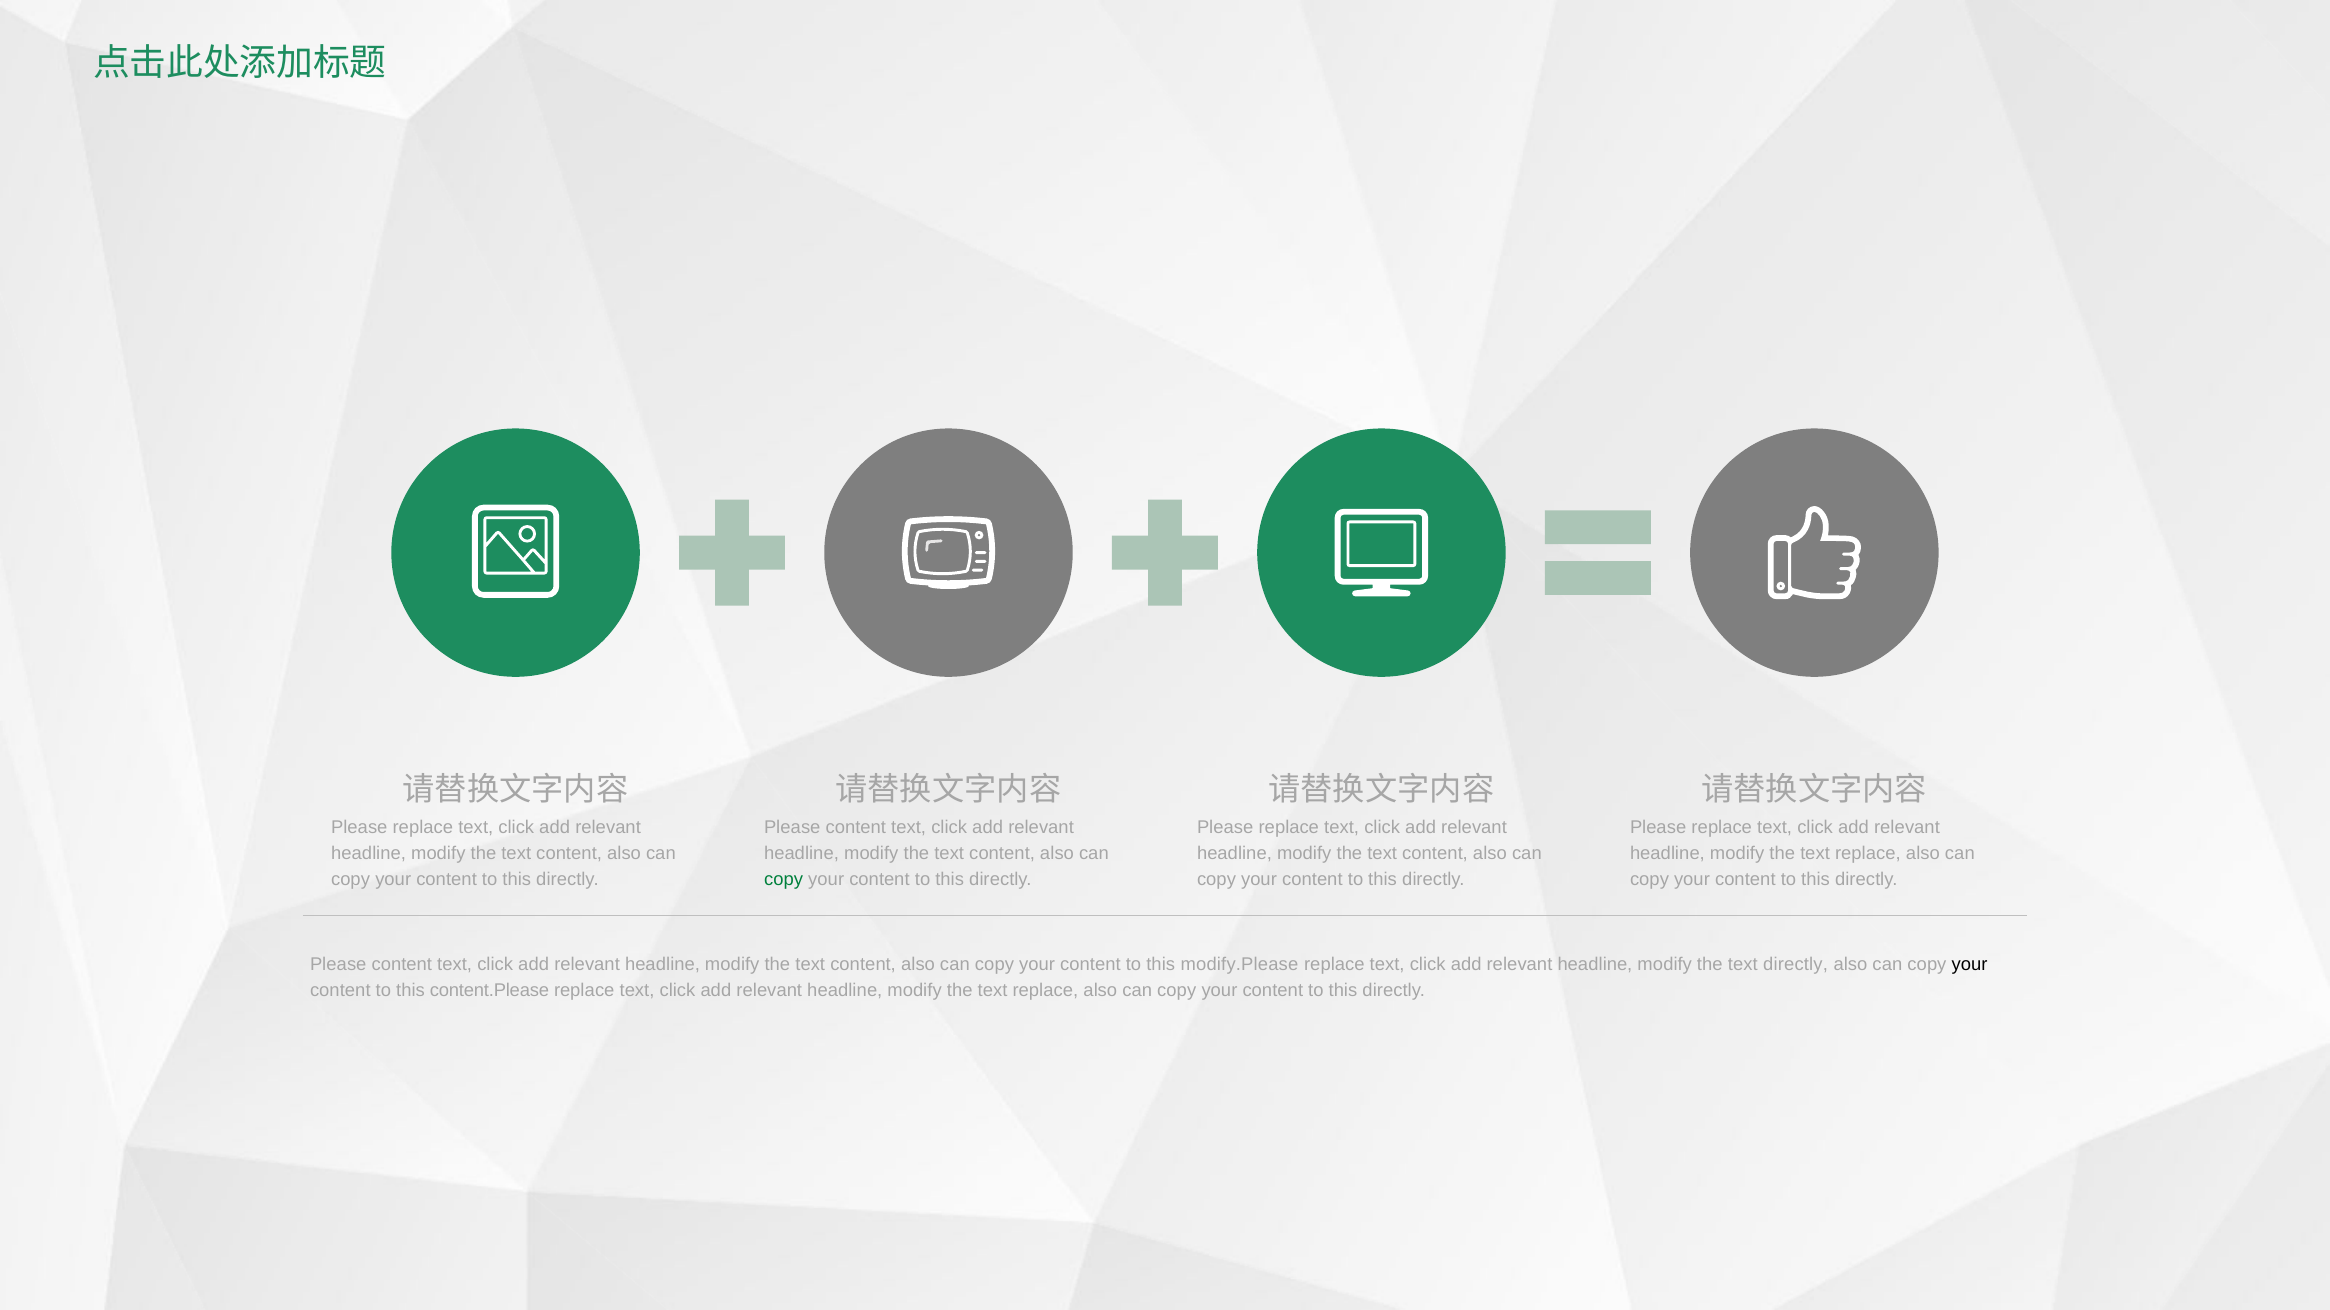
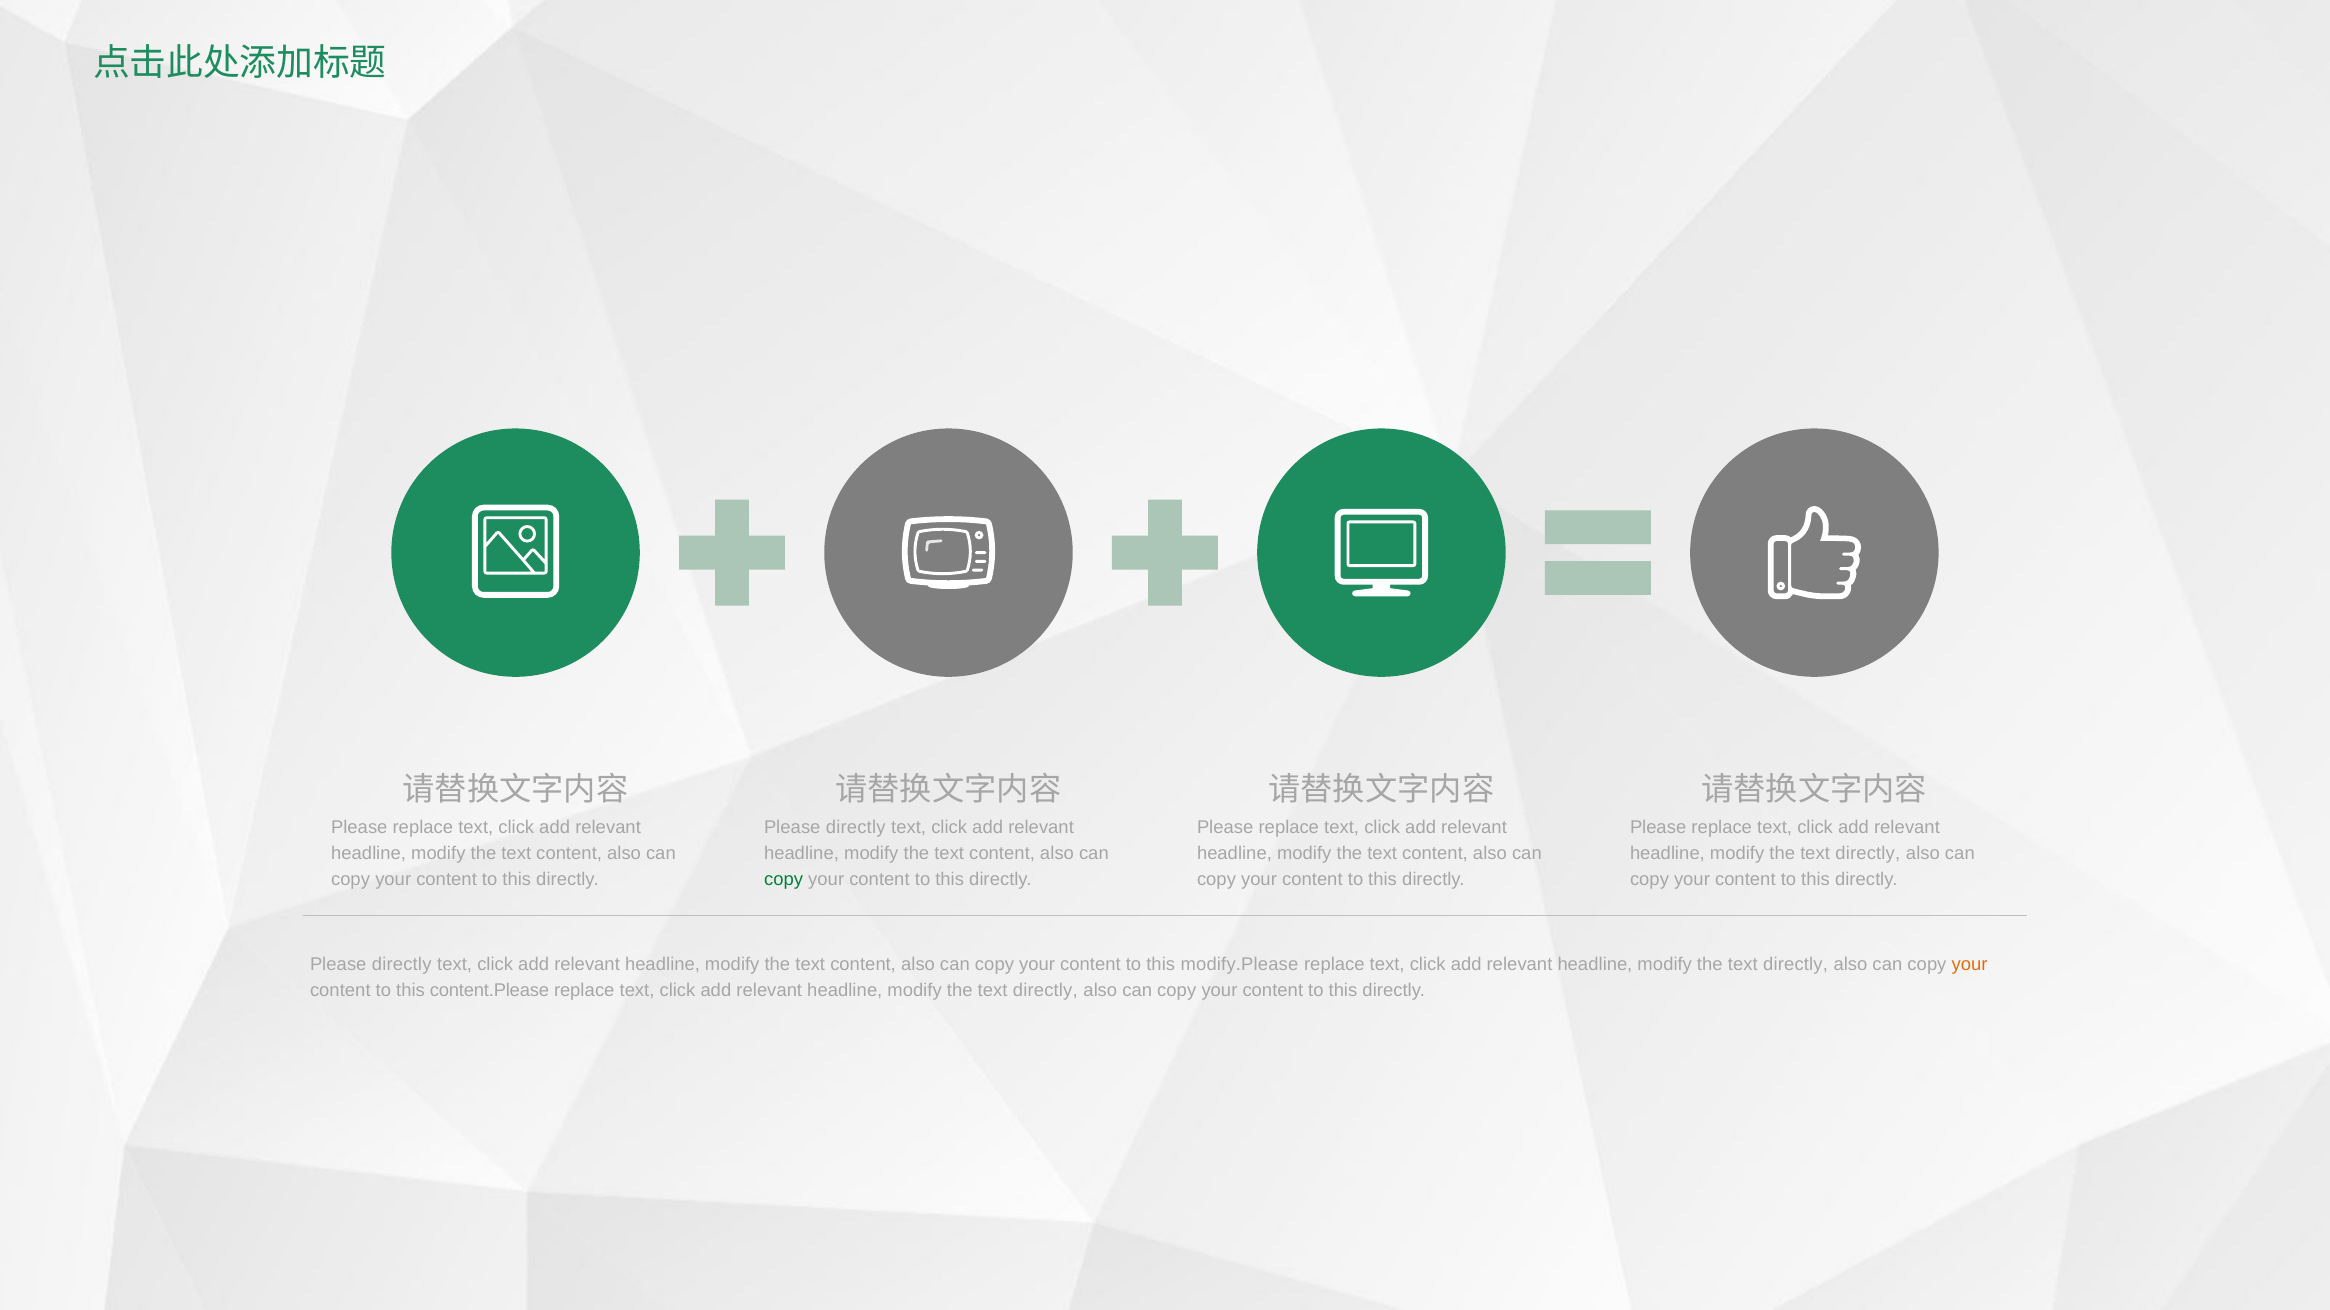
content at (856, 827): content -> directly
replace at (1868, 854): replace -> directly
content at (402, 965): content -> directly
your at (1969, 965) colour: black -> orange
replace at (1045, 991): replace -> directly
